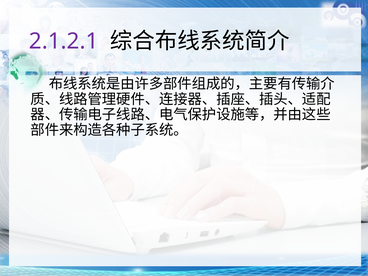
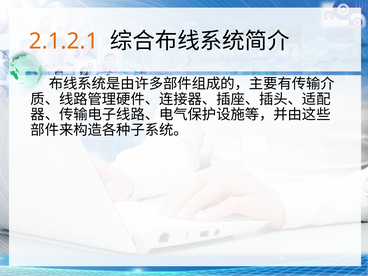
2.1.2.1 colour: purple -> orange
